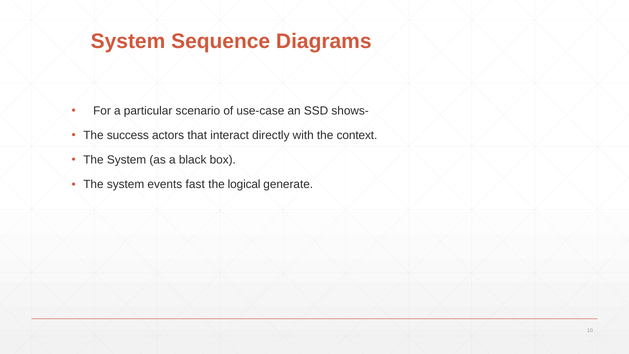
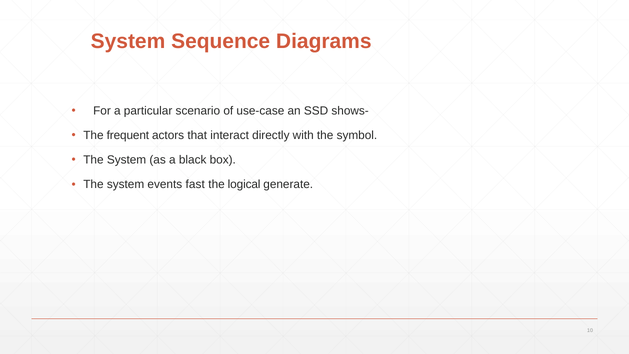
success: success -> frequent
context: context -> symbol
